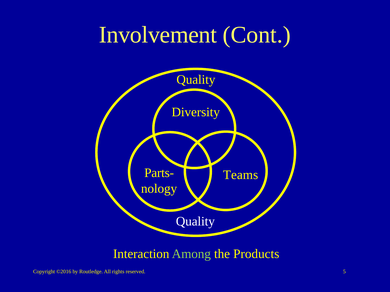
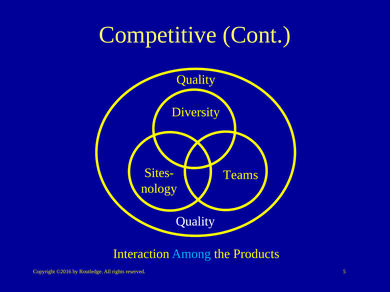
Involvement: Involvement -> Competitive
Parts-: Parts- -> Sites-
Among colour: light green -> light blue
